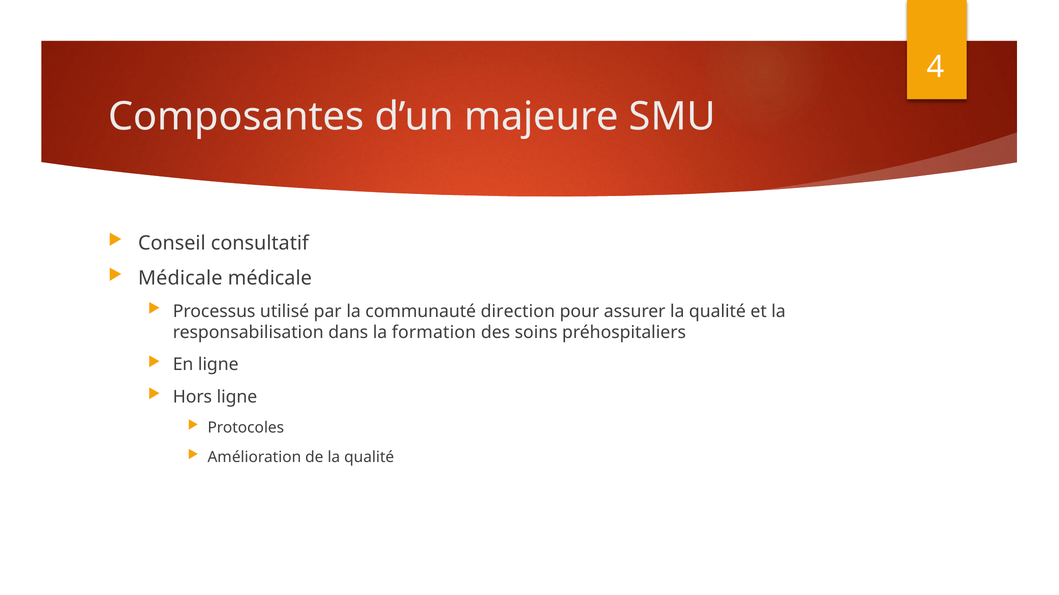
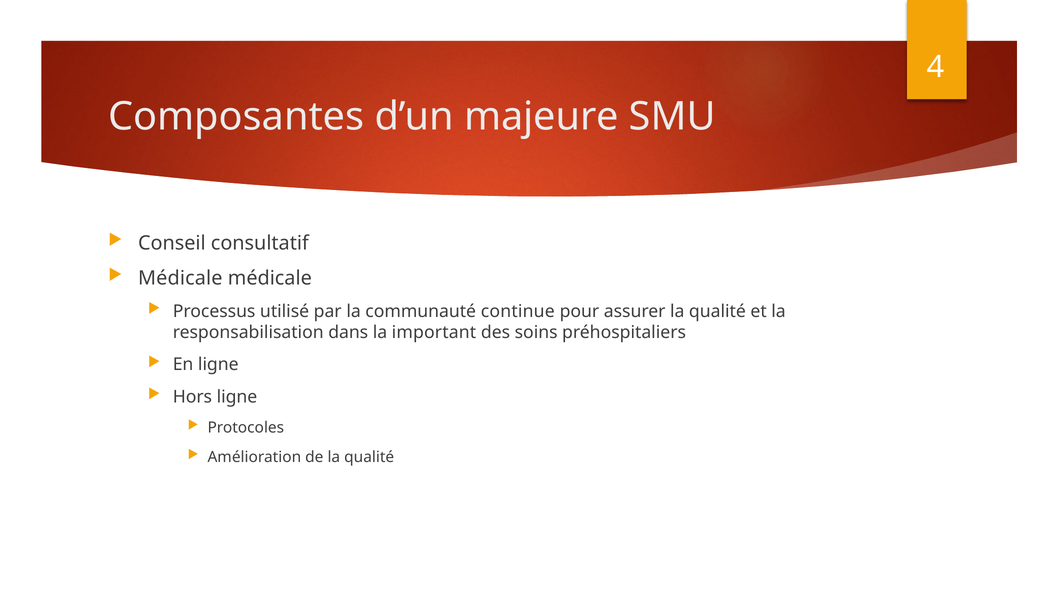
direction: direction -> continue
formation: formation -> important
